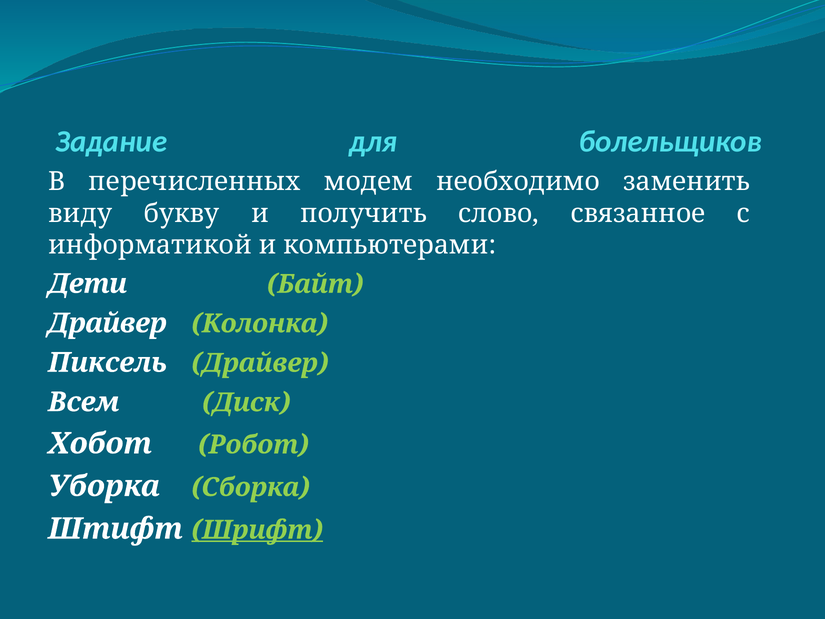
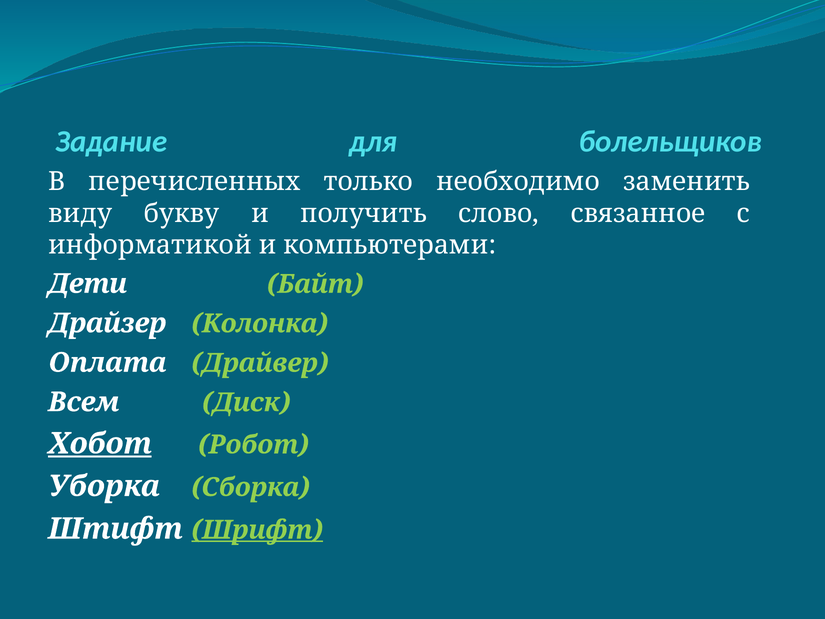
модем: модем -> только
Драйвер at (107, 323): Драйвер -> Драйзер
Пиксель: Пиксель -> Оплата
Хобот underline: none -> present
